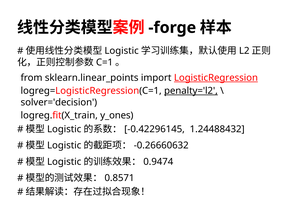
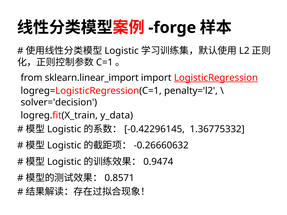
sklearn.linear_points: sklearn.linear_points -> sklearn.linear_import
penalty='l2 underline: present -> none
y_ones: y_ones -> y_data
1.24488432: 1.24488432 -> 1.36775332
